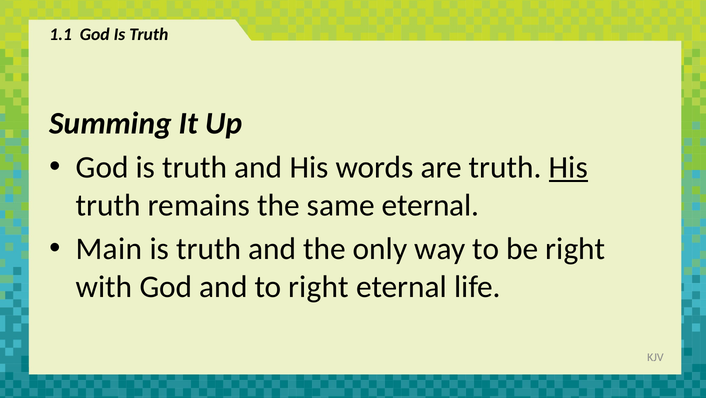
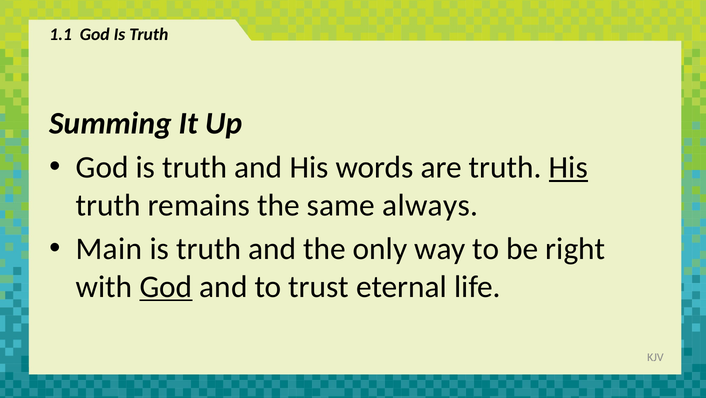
same eternal: eternal -> always
God at (166, 287) underline: none -> present
to right: right -> trust
